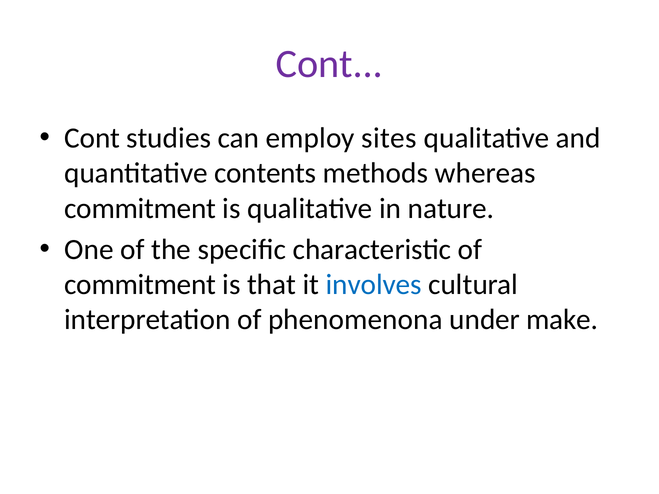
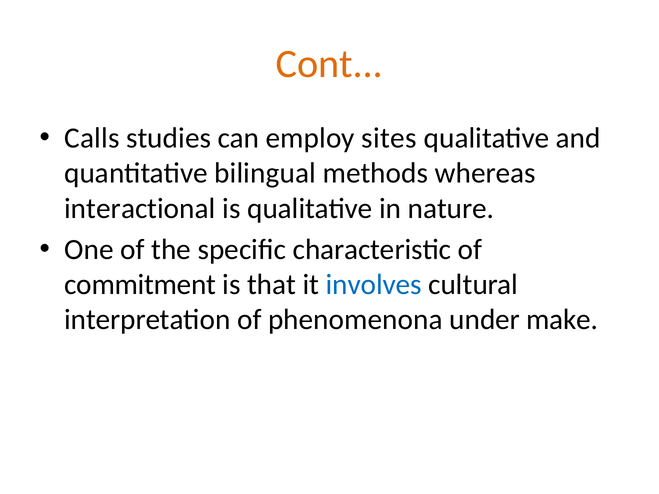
Cont at (329, 64) colour: purple -> orange
Cont at (92, 138): Cont -> Calls
contents: contents -> bilingual
commitment at (140, 209): commitment -> interactional
